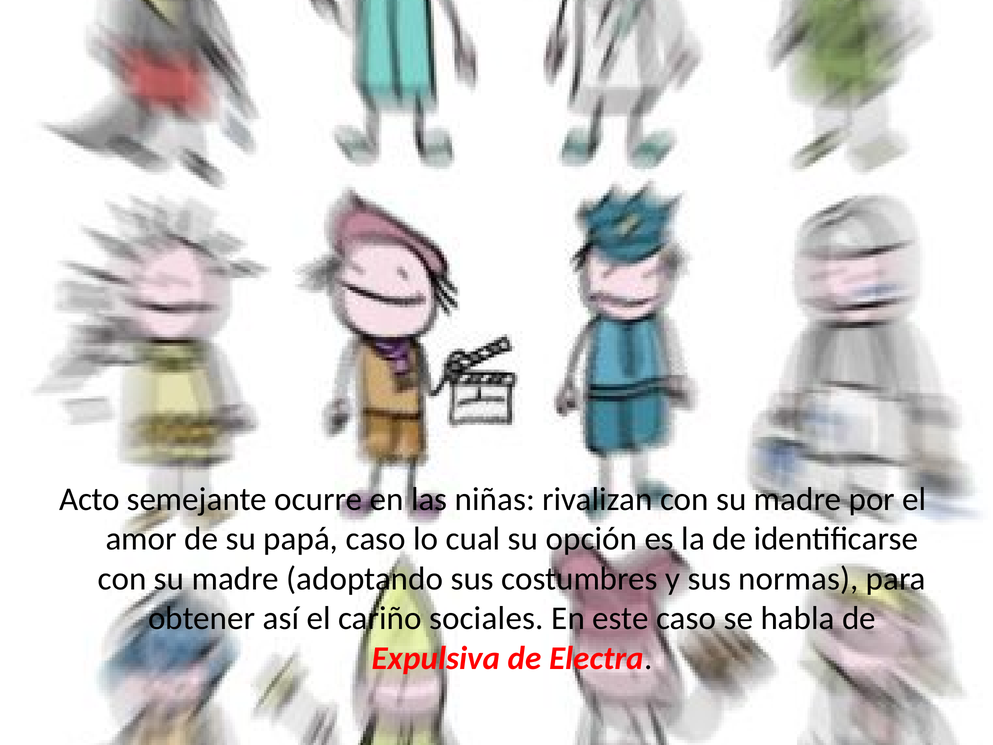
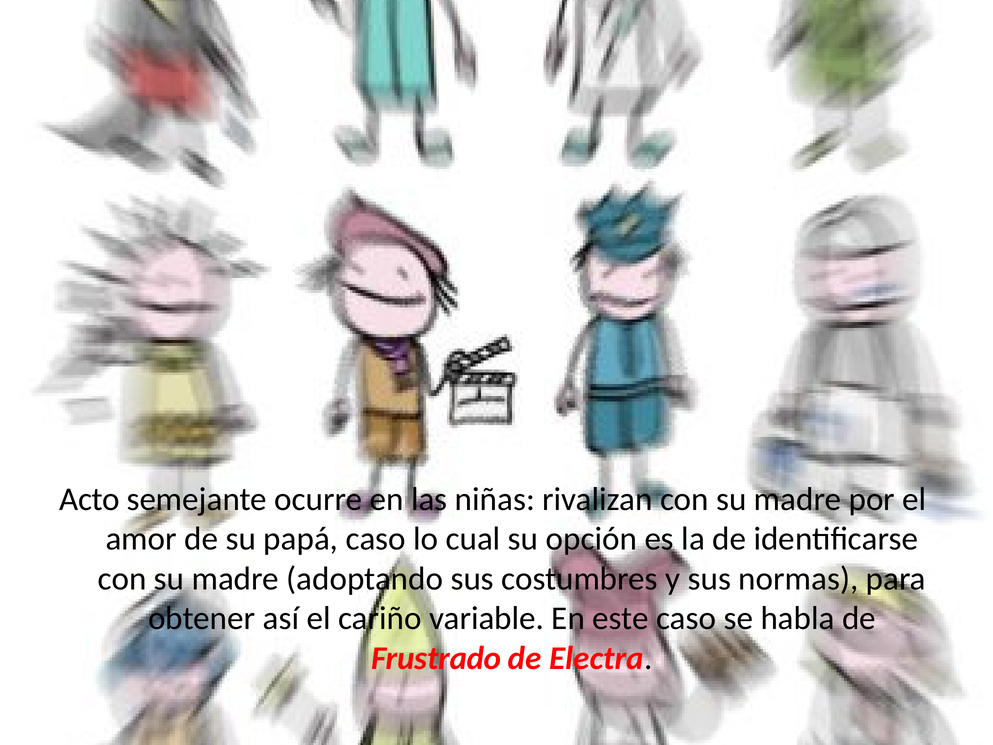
sociales: sociales -> variable
Expulsiva: Expulsiva -> Frustrado
